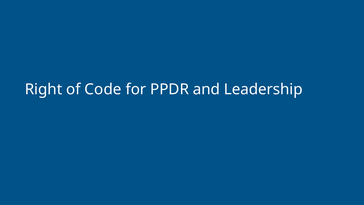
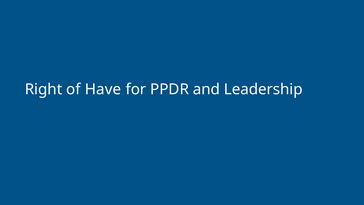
Code: Code -> Have
